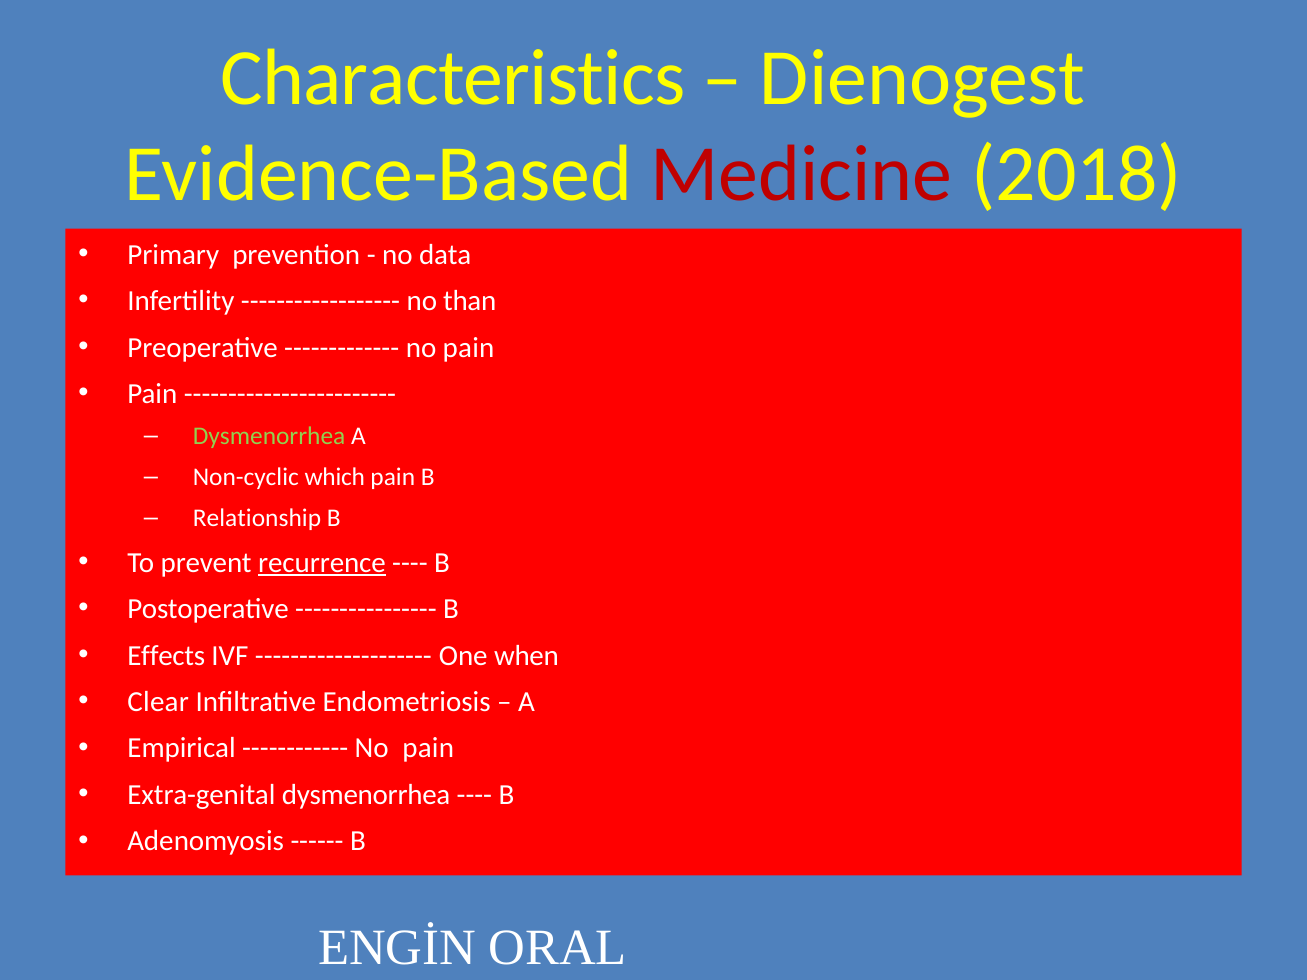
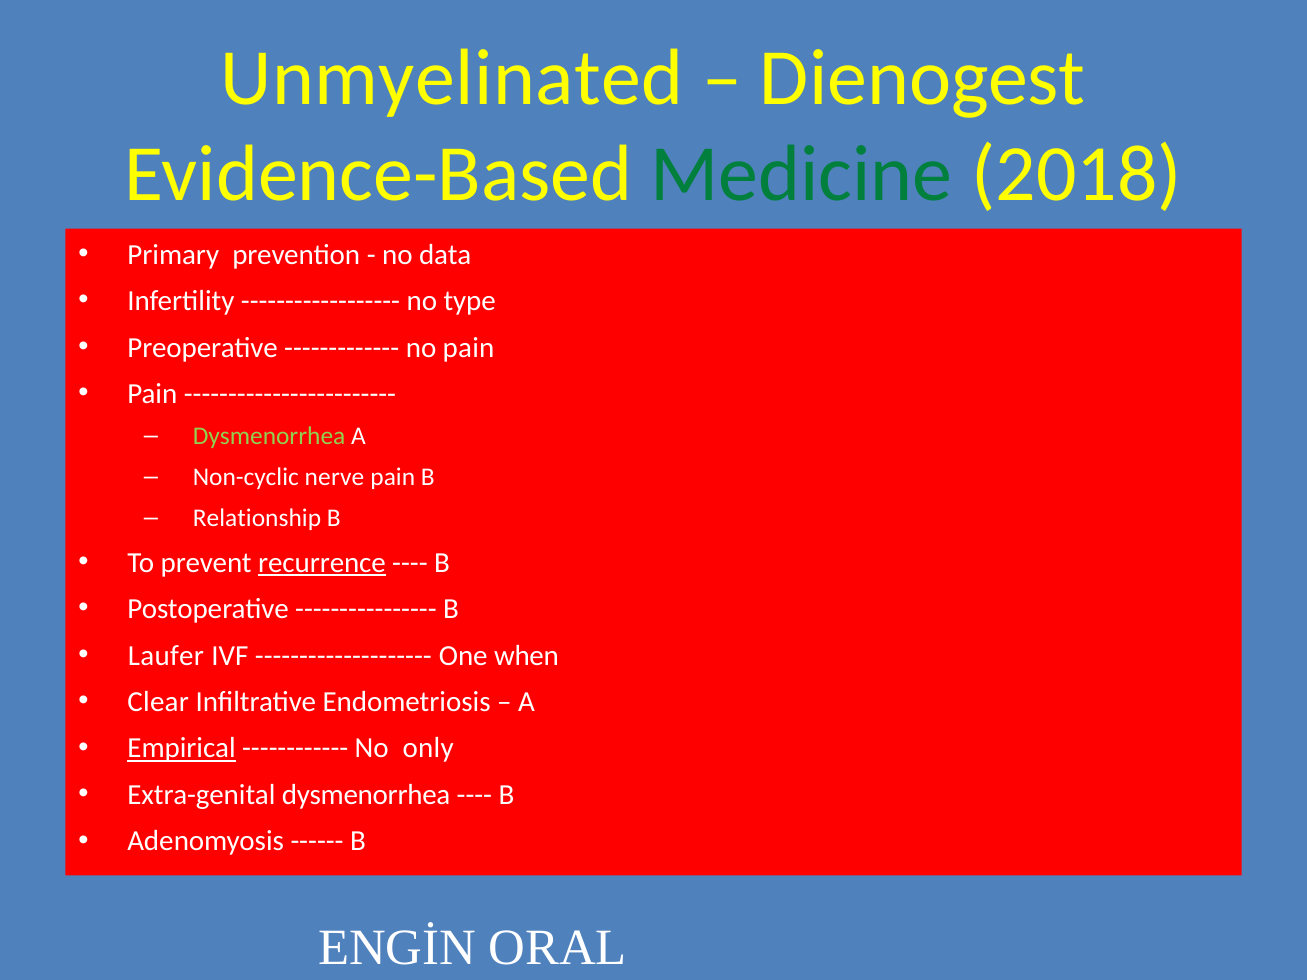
Characteristics: Characteristics -> Unmyelinated
Medicine colour: red -> green
than: than -> type
which: which -> nerve
Effects: Effects -> Laufer
Empirical underline: none -> present
pain at (428, 749): pain -> only
